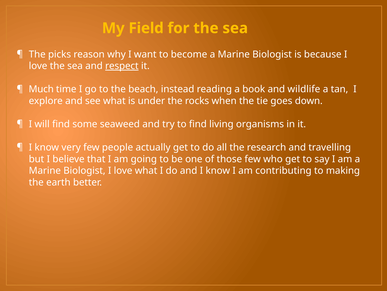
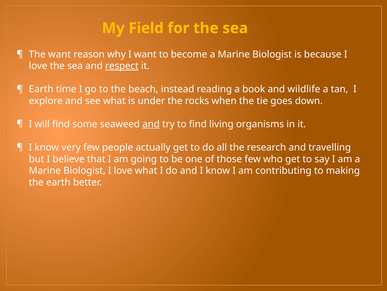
The picks: picks -> want
Much at (41, 89): Much -> Earth
and at (151, 124) underline: none -> present
